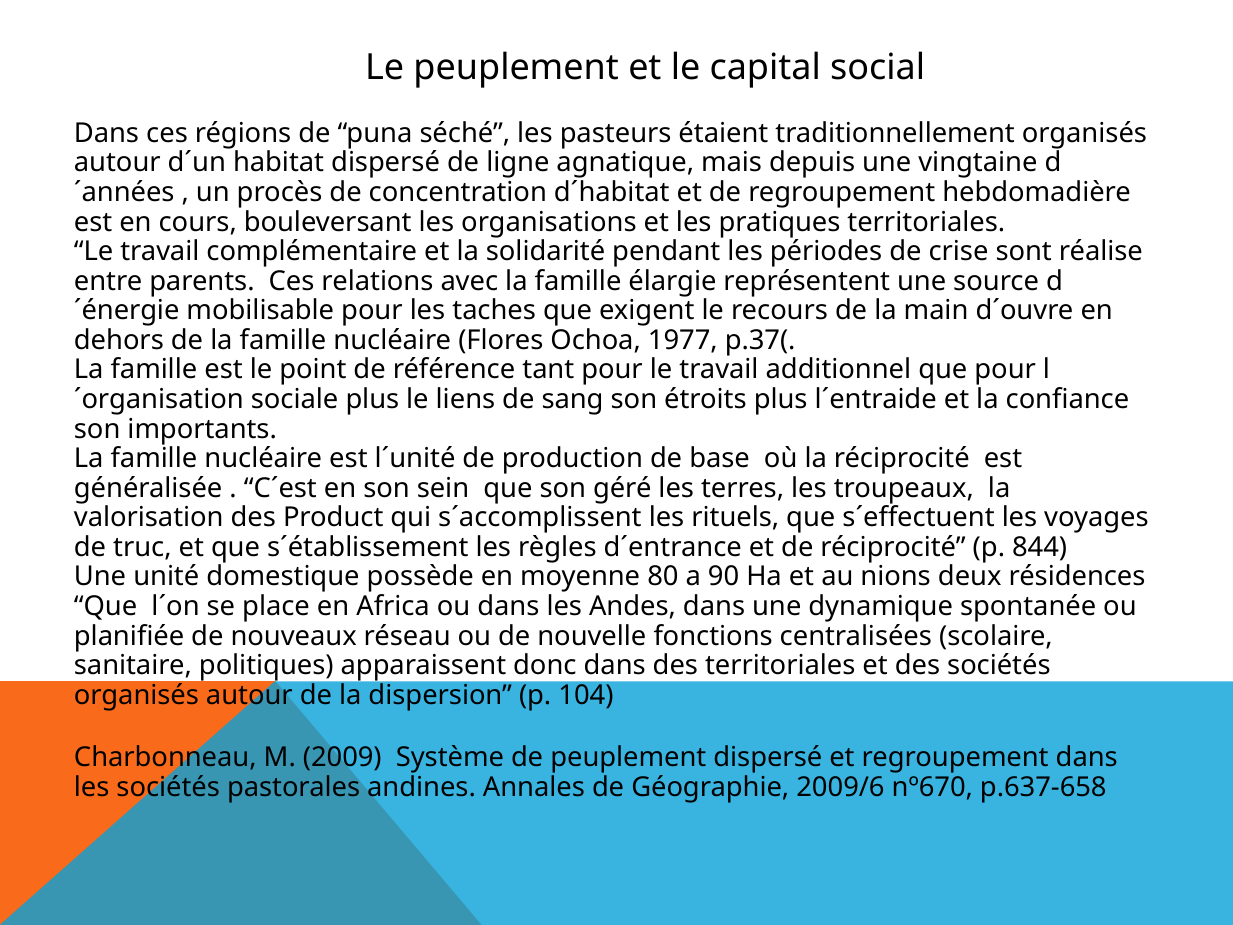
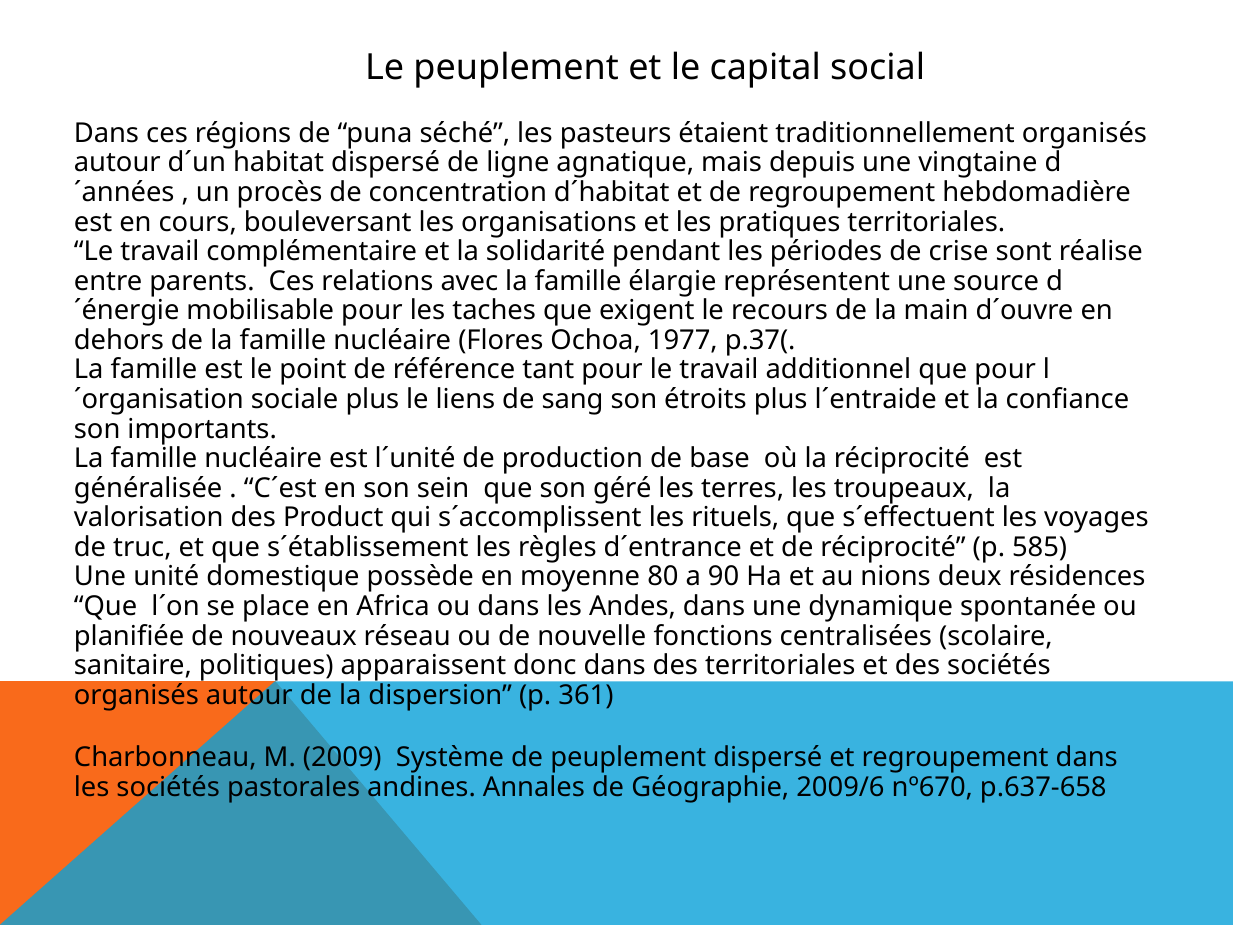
844: 844 -> 585
104: 104 -> 361
